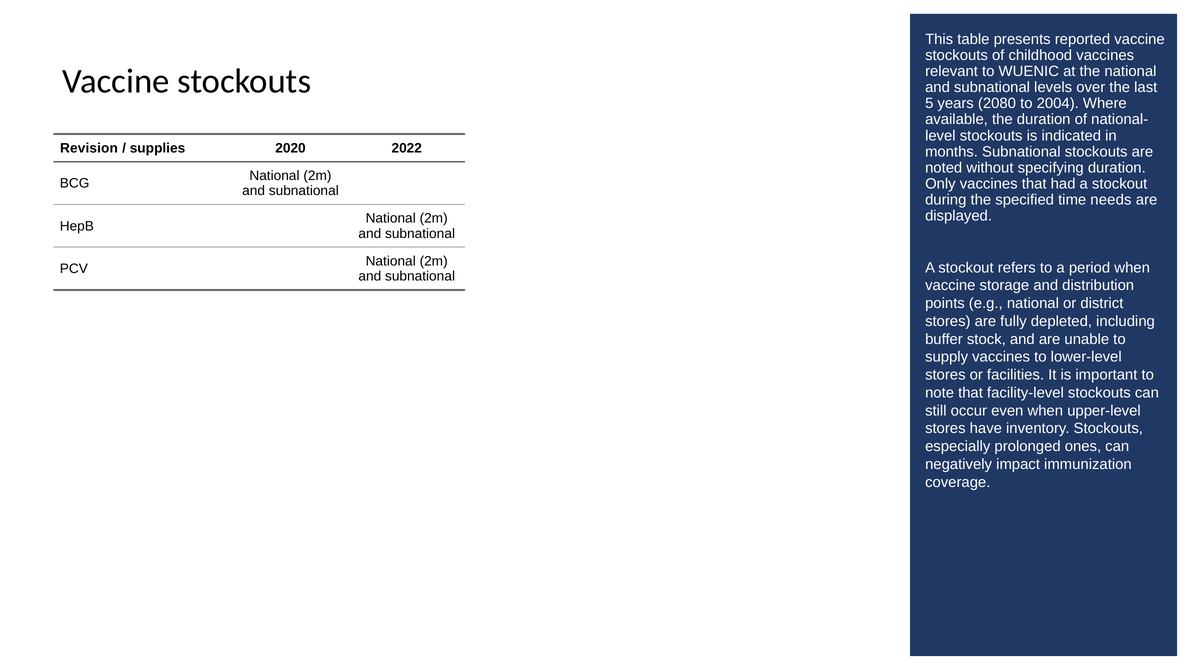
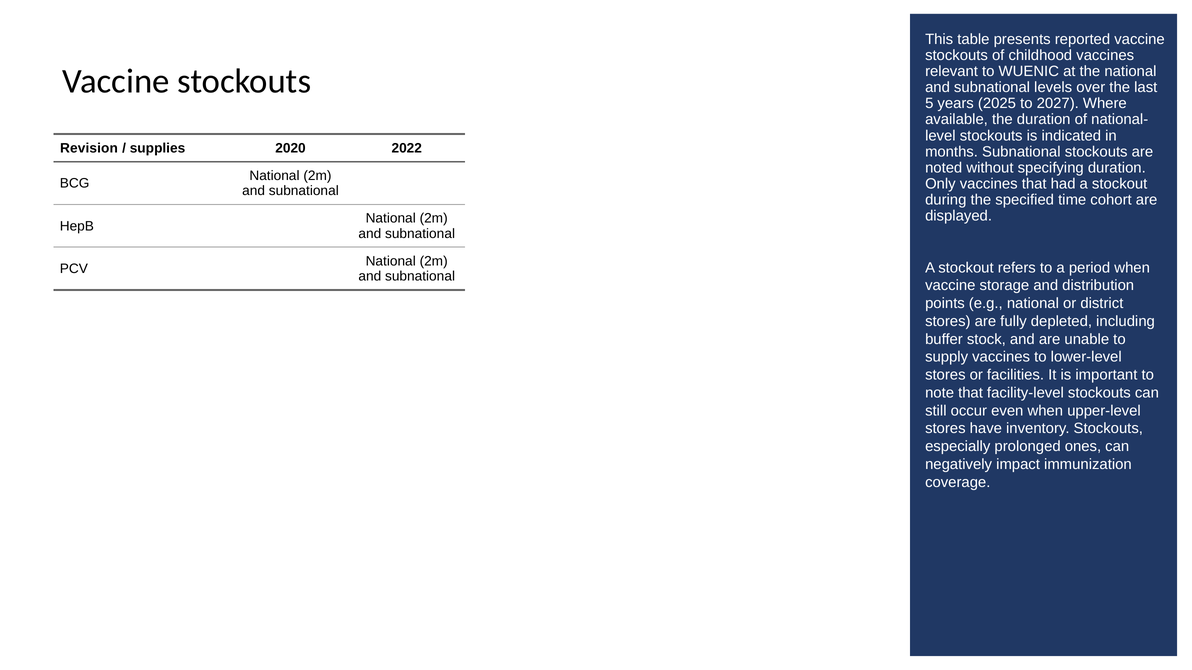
2080: 2080 -> 2025
2004: 2004 -> 2027
needs: needs -> cohort
